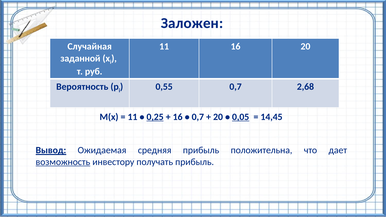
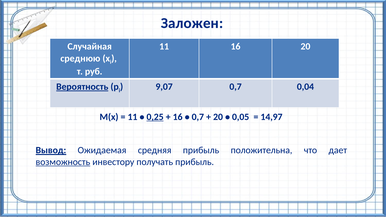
заданной: заданной -> среднюю
Вероятность underline: none -> present
0,55: 0,55 -> 9,07
2,68: 2,68 -> 0,04
0,05 underline: present -> none
14,45: 14,45 -> 14,97
